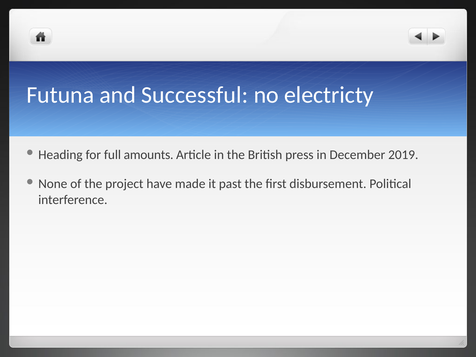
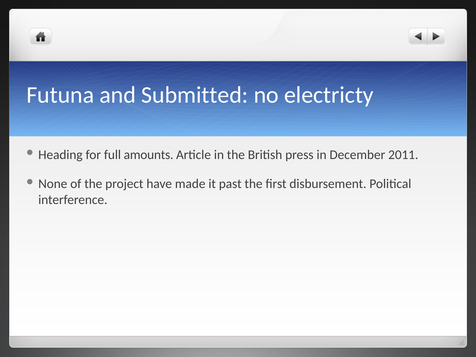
Successful: Successful -> Submitted
2019: 2019 -> 2011
